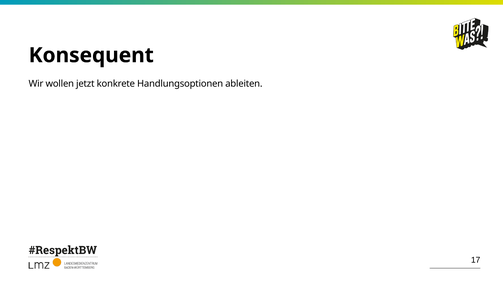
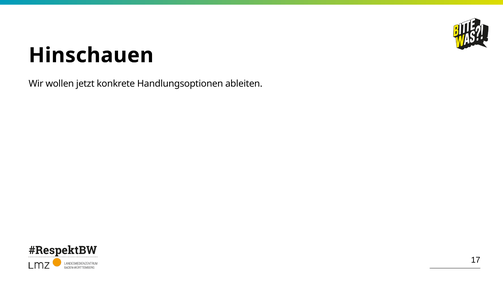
Konsequent: Konsequent -> Hinschauen
